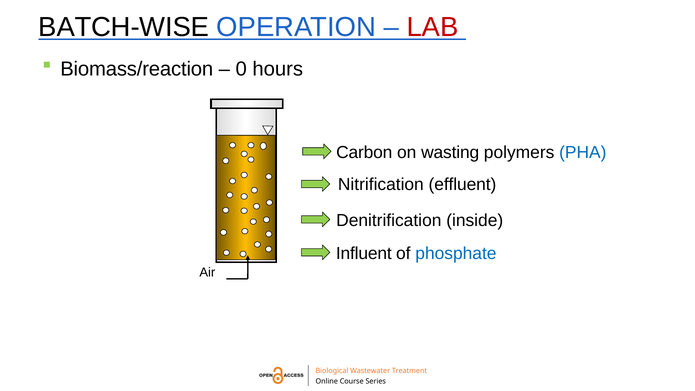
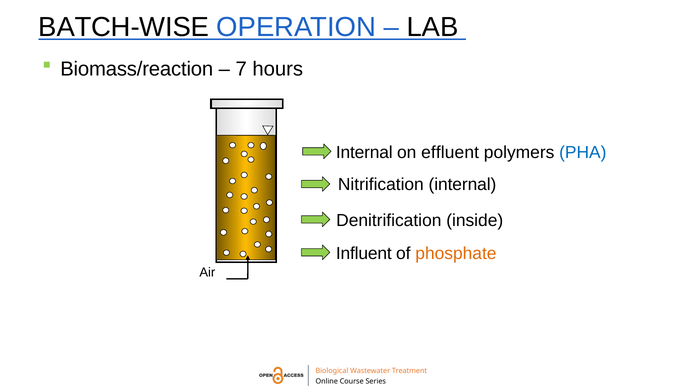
LAB colour: red -> black
0: 0 -> 7
Carbon at (364, 153): Carbon -> Internal
wasting: wasting -> effluent
Nitrification effluent: effluent -> internal
phosphate colour: blue -> orange
